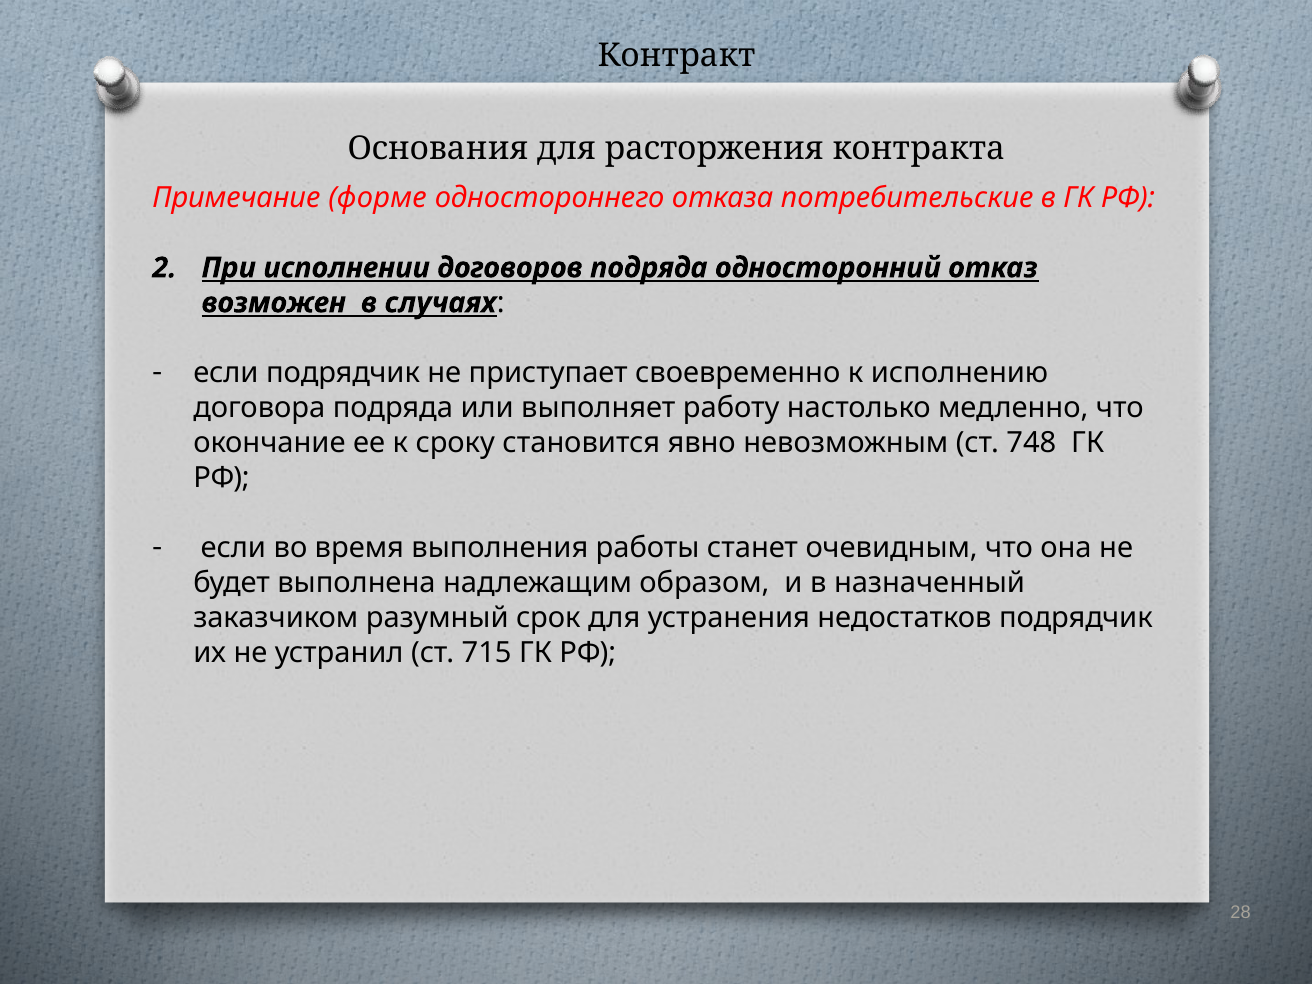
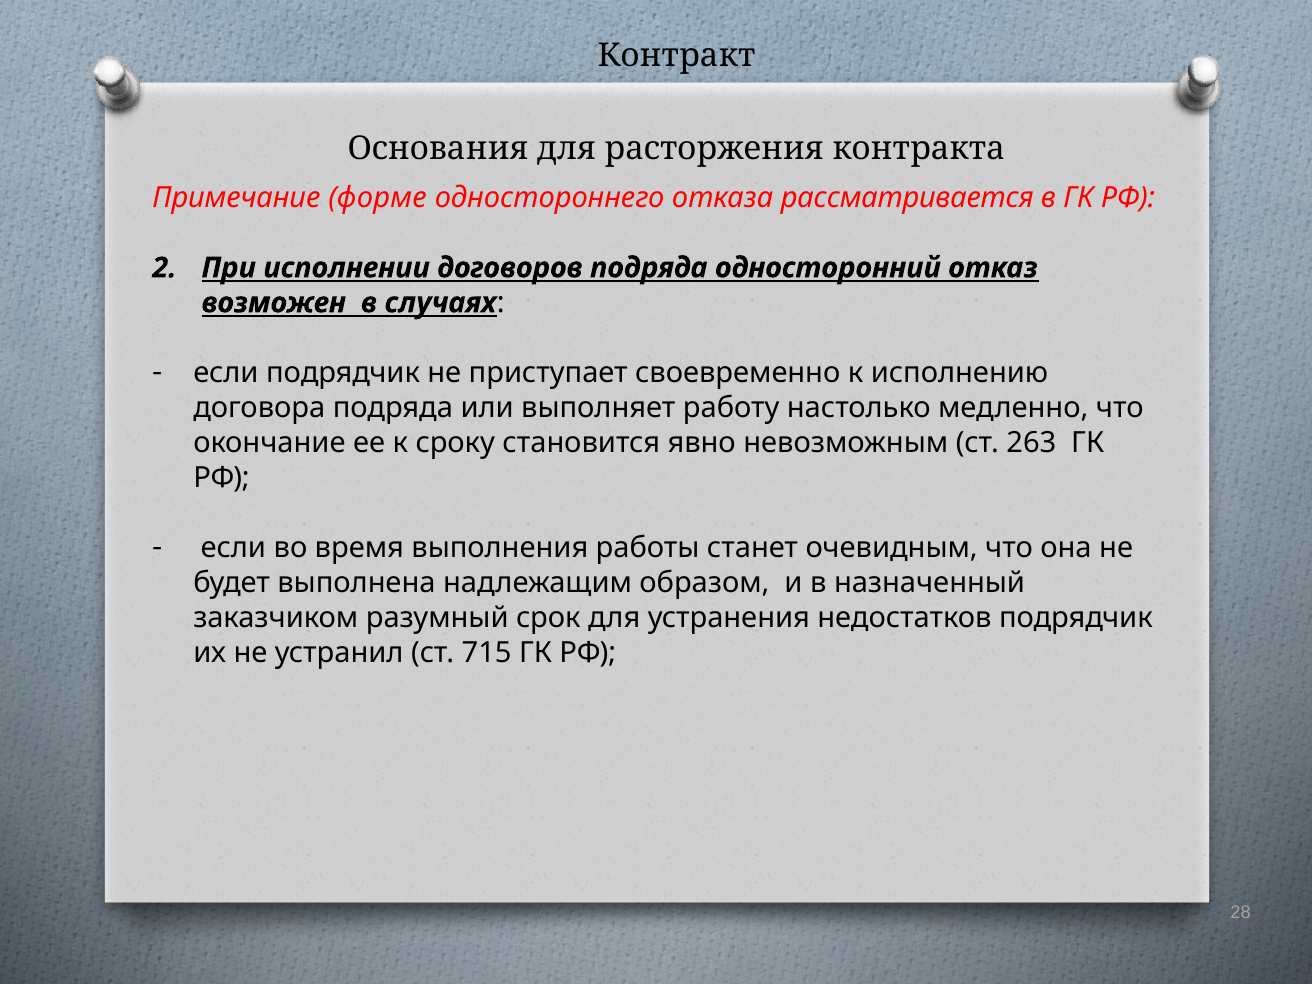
потребительские: потребительские -> рассматривается
748: 748 -> 263
